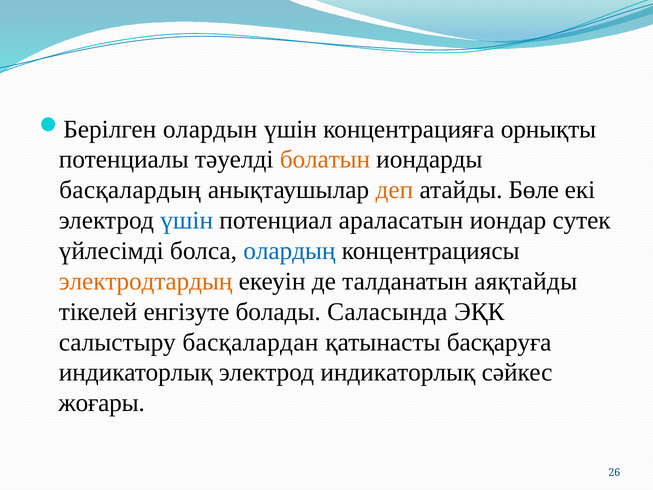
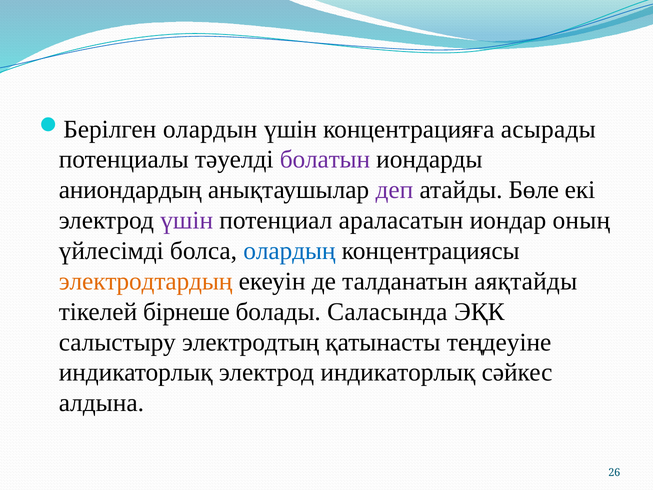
орнықты: орнықты -> асырады
болатын colour: orange -> purple
басқалардың: басқалардың -> аниондардың
деп colour: orange -> purple
үшін at (187, 220) colour: blue -> purple
сутек: сутек -> оның
енгізуте: енгізуте -> бірнеше
басқалардан: басқалардан -> электродтың
басқаруға: басқаруға -> теңдеуіне
жоғары: жоғары -> алдына
